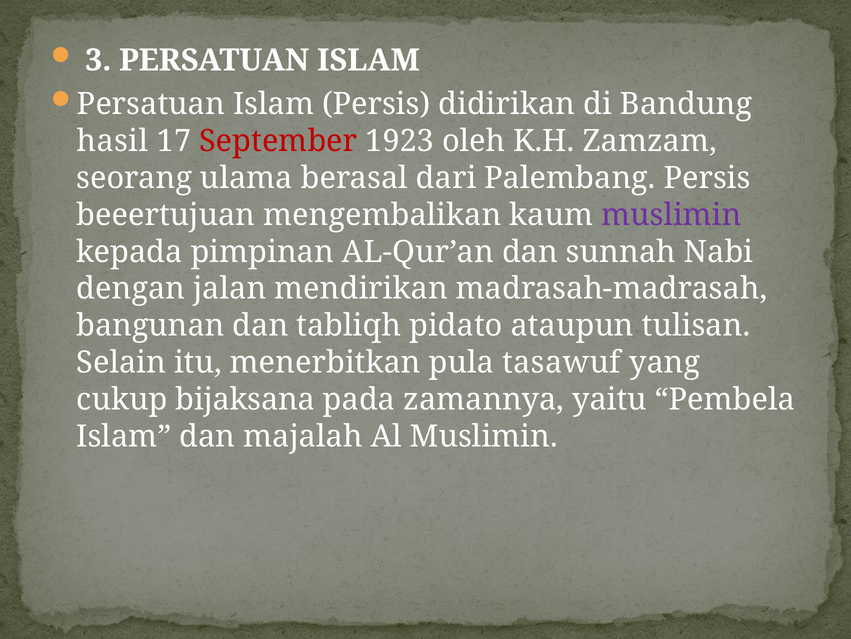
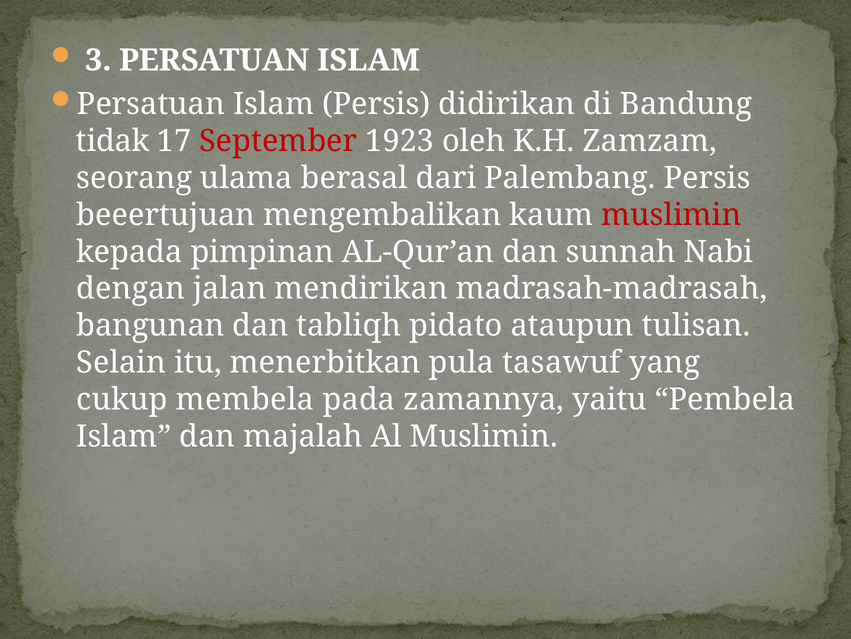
hasil: hasil -> tidak
muslimin at (671, 215) colour: purple -> red
bijaksana: bijaksana -> membela
